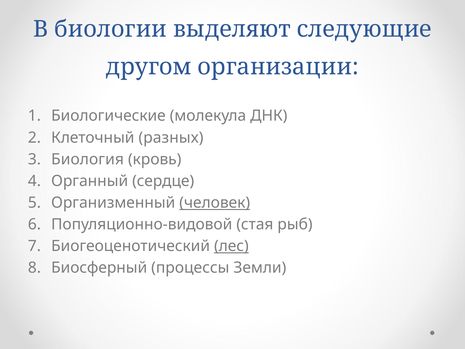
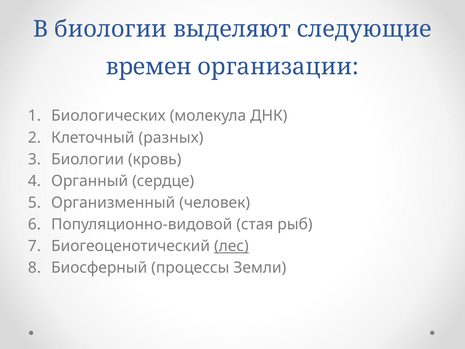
другом: другом -> времен
Биологические: Биологические -> Биологических
Биология at (88, 159): Биология -> Биологии
человек underline: present -> none
